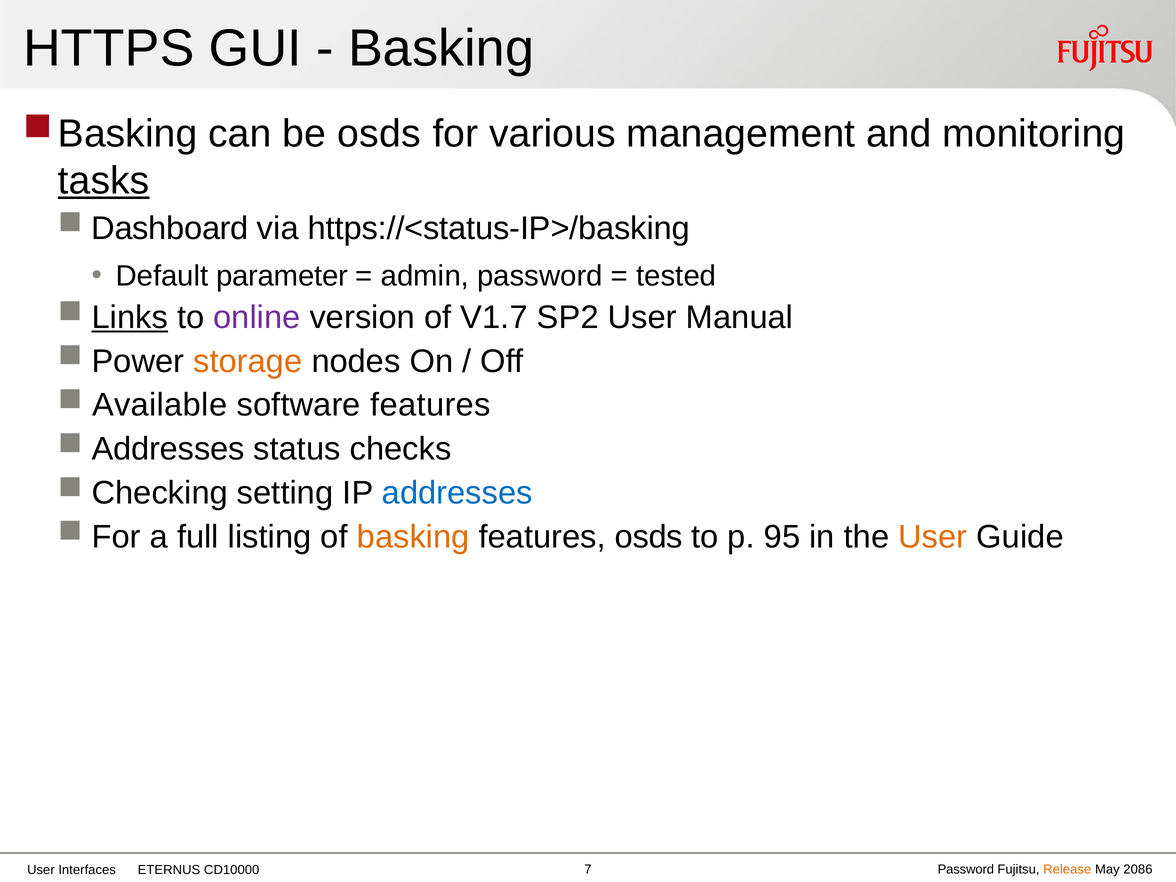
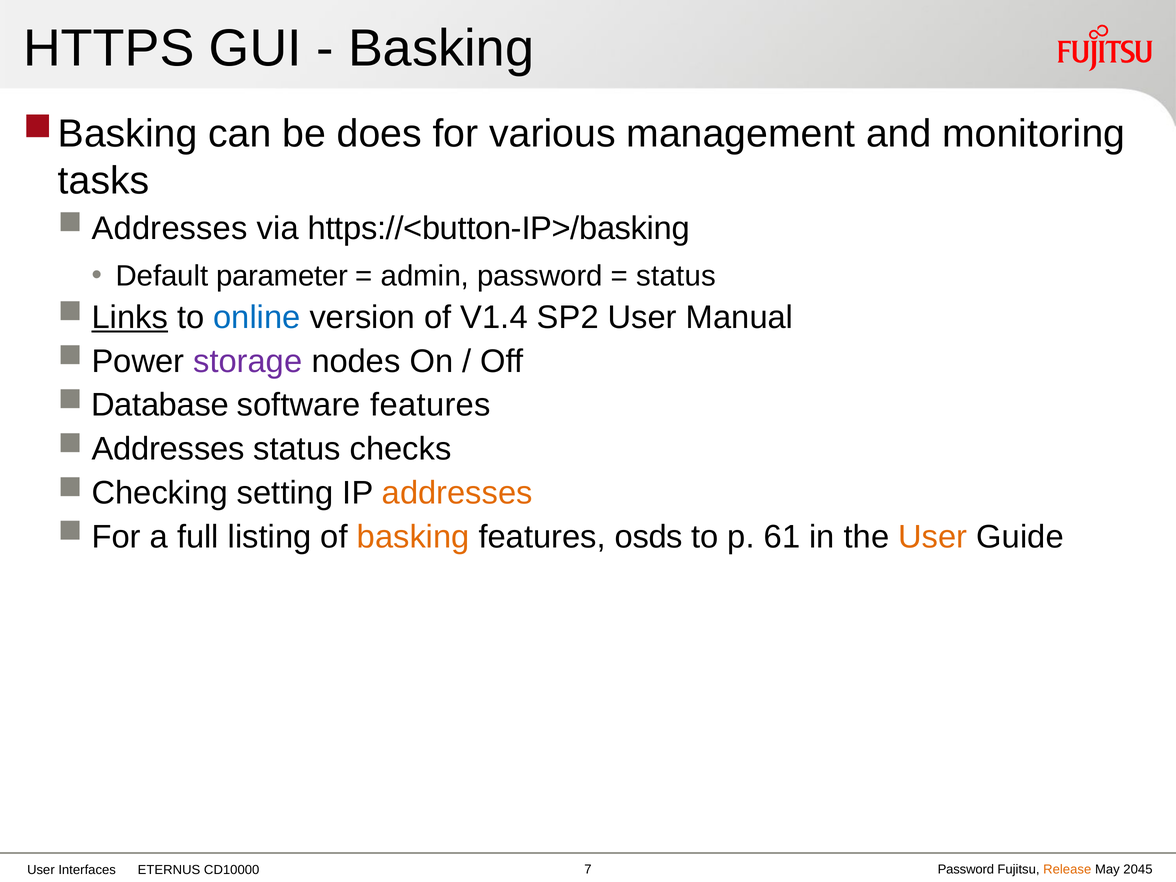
be osds: osds -> does
tasks underline: present -> none
Dashboard at (170, 228): Dashboard -> Addresses
https://<status-IP>/basking: https://<status-IP>/basking -> https://<button-IP>/basking
tested at (676, 276): tested -> status
online colour: purple -> blue
V1.7: V1.7 -> V1.4
storage colour: orange -> purple
Available: Available -> Database
addresses at (457, 493) colour: blue -> orange
95: 95 -> 61
2086: 2086 -> 2045
